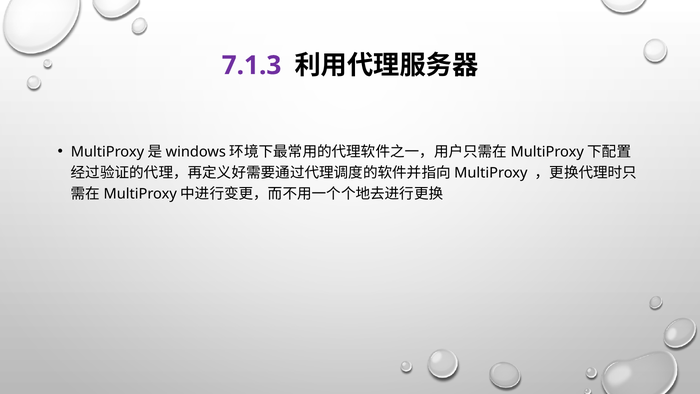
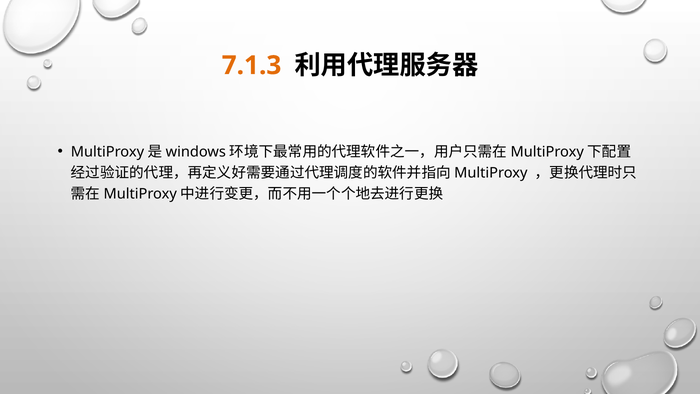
7.1.3 colour: purple -> orange
